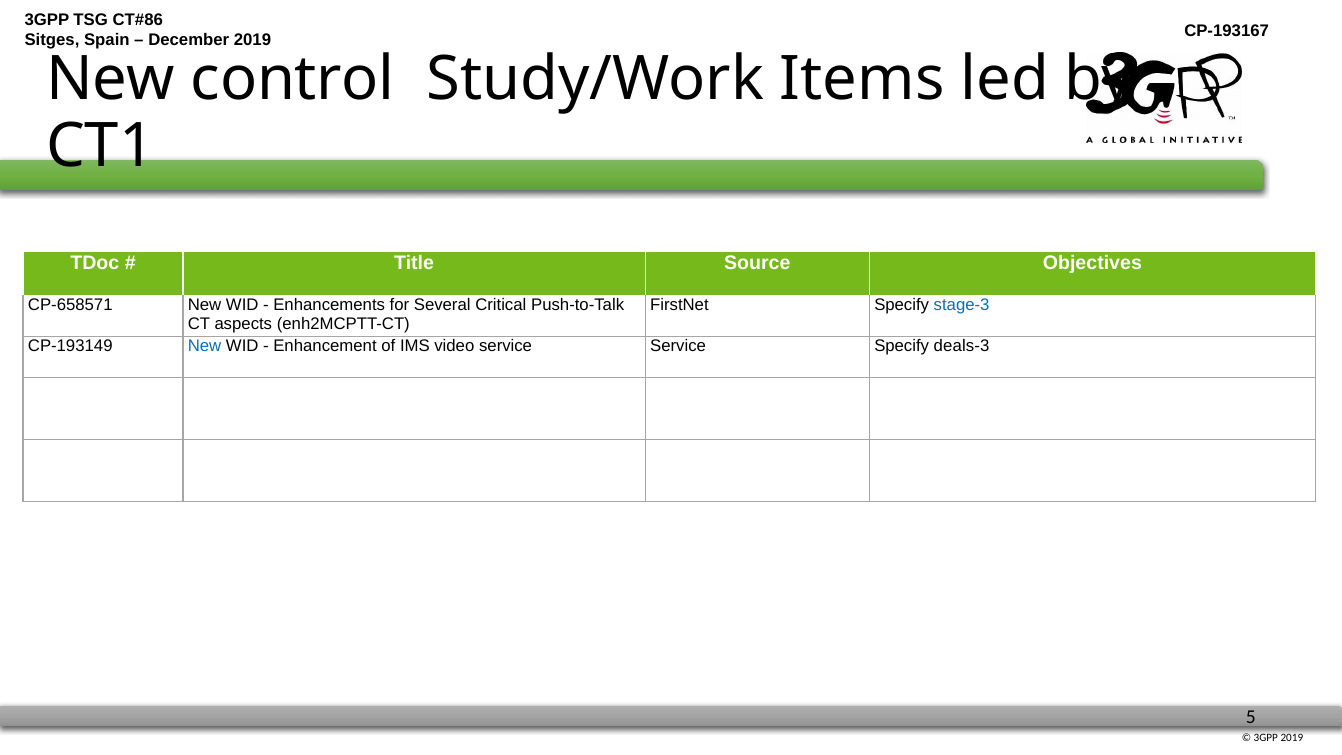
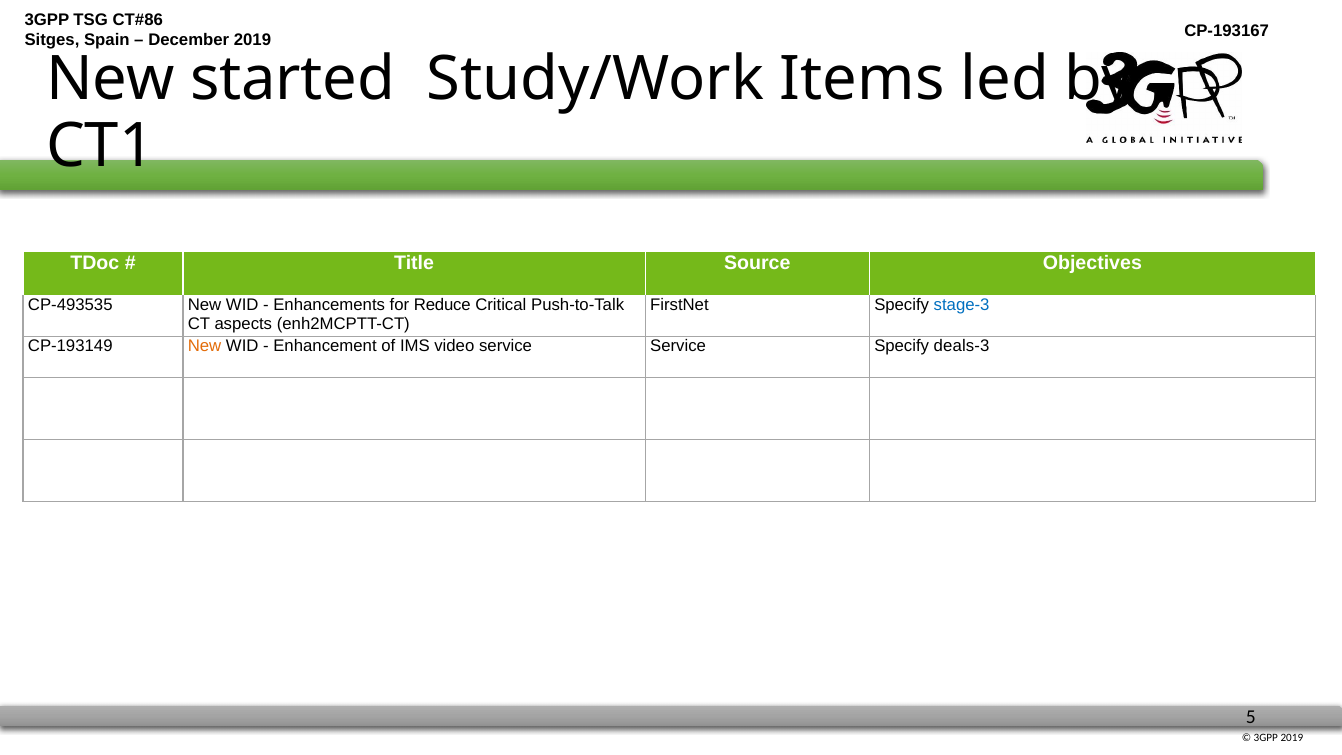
control: control -> started
CP-658571: CP-658571 -> CP-493535
Several: Several -> Reduce
New at (205, 346) colour: blue -> orange
